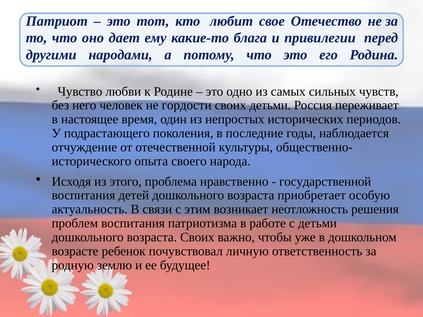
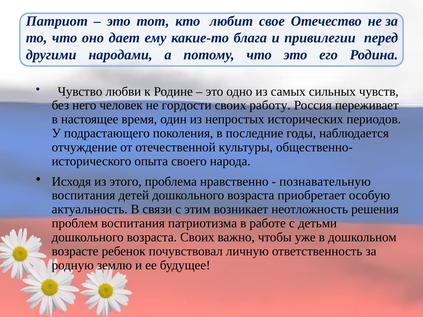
своих детьми: детьми -> работу
государственной: государственной -> познавательную
